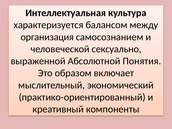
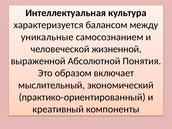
организация: организация -> уникальные
сексуально: сексуально -> жизненной
